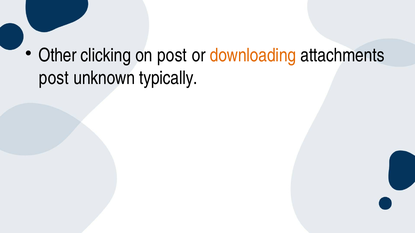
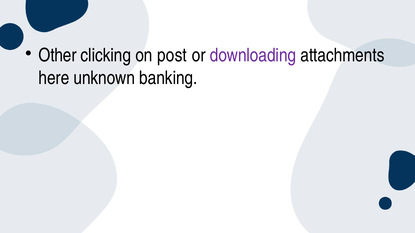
downloading colour: orange -> purple
post at (54, 78): post -> here
typically: typically -> banking
